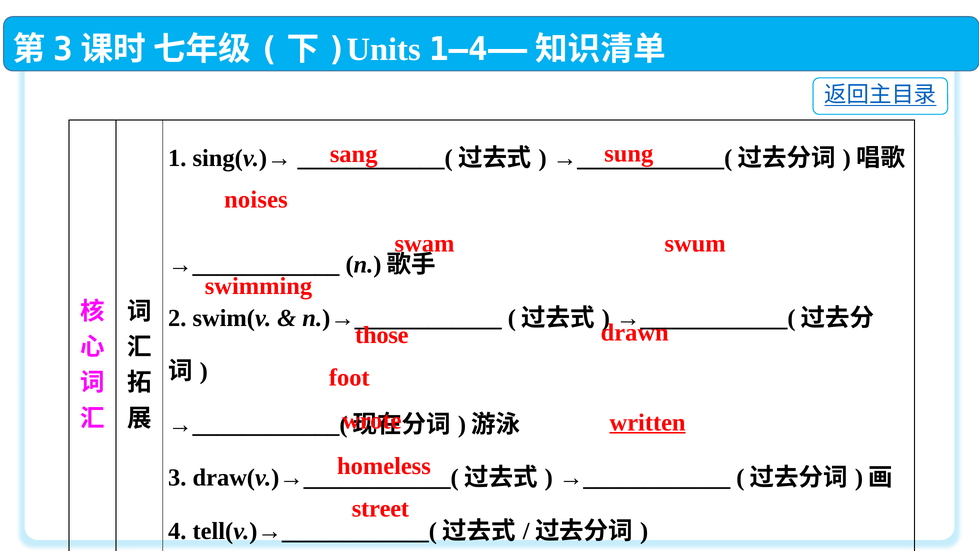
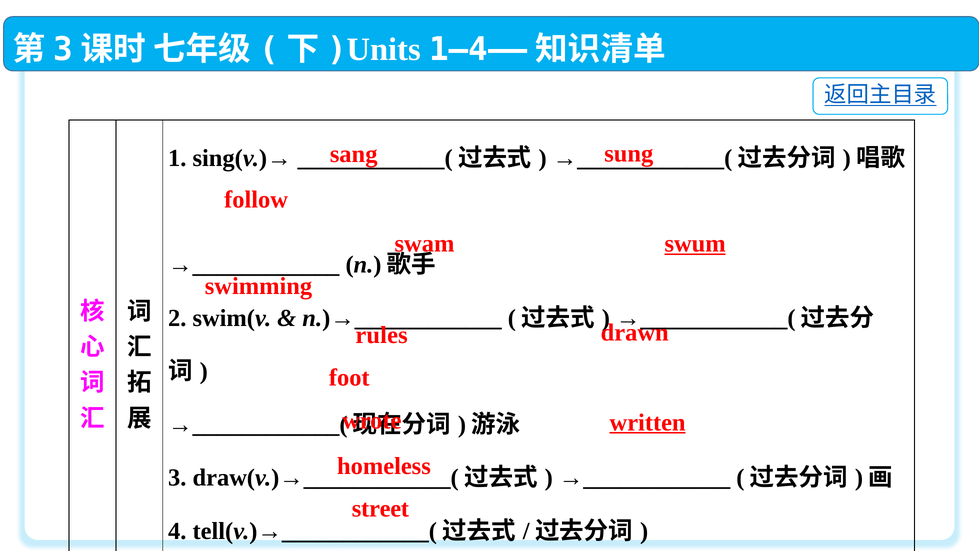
noises: noises -> follow
swum underline: none -> present
those: those -> rules
